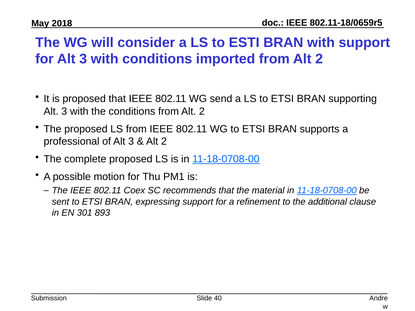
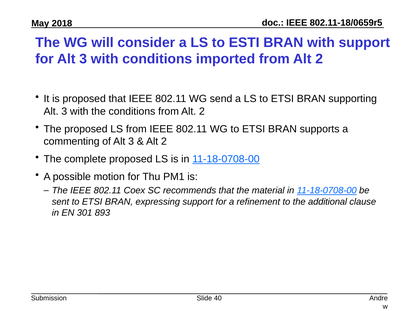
professional: professional -> commenting
